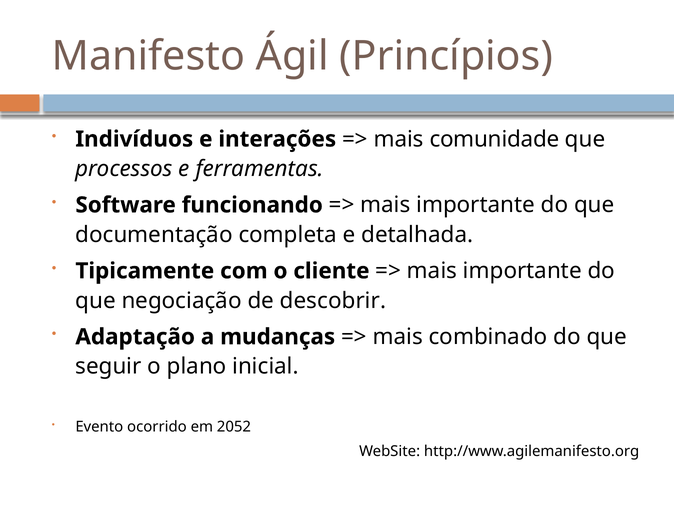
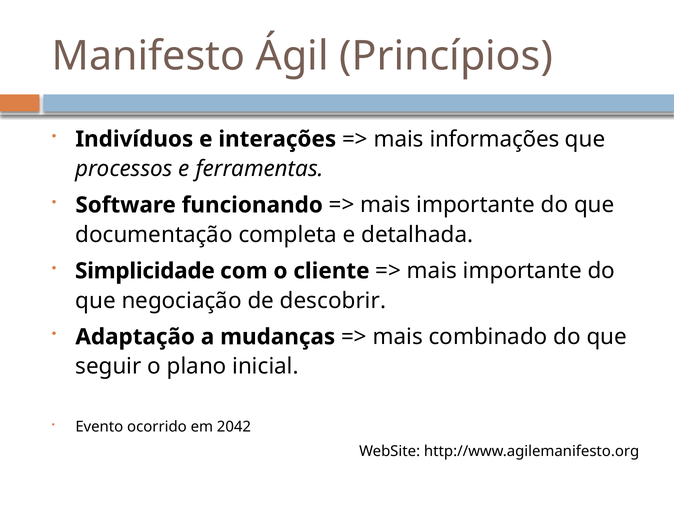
comunidade: comunidade -> informações
Tipicamente: Tipicamente -> Simplicidade
2052: 2052 -> 2042
